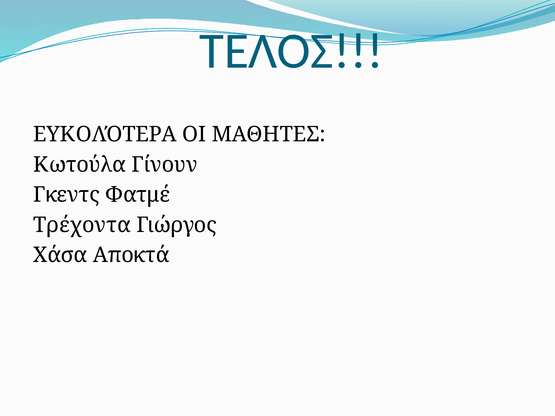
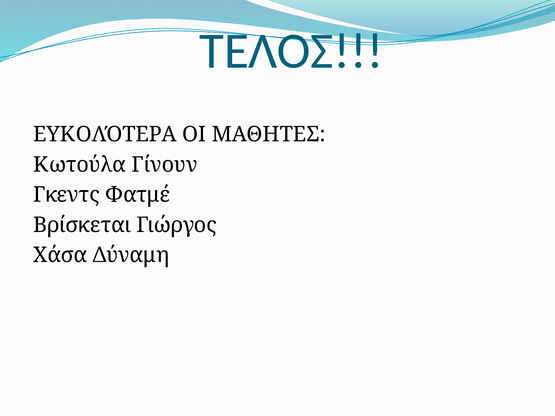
Τρέχοντα: Τρέχοντα -> Βρίσκεται
Αποκτά: Αποκτά -> Δύναμη
